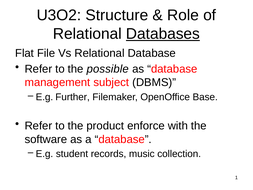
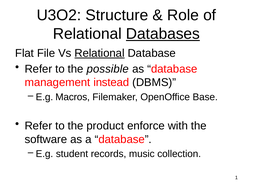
Relational at (100, 53) underline: none -> present
subject: subject -> instead
Further: Further -> Macros
